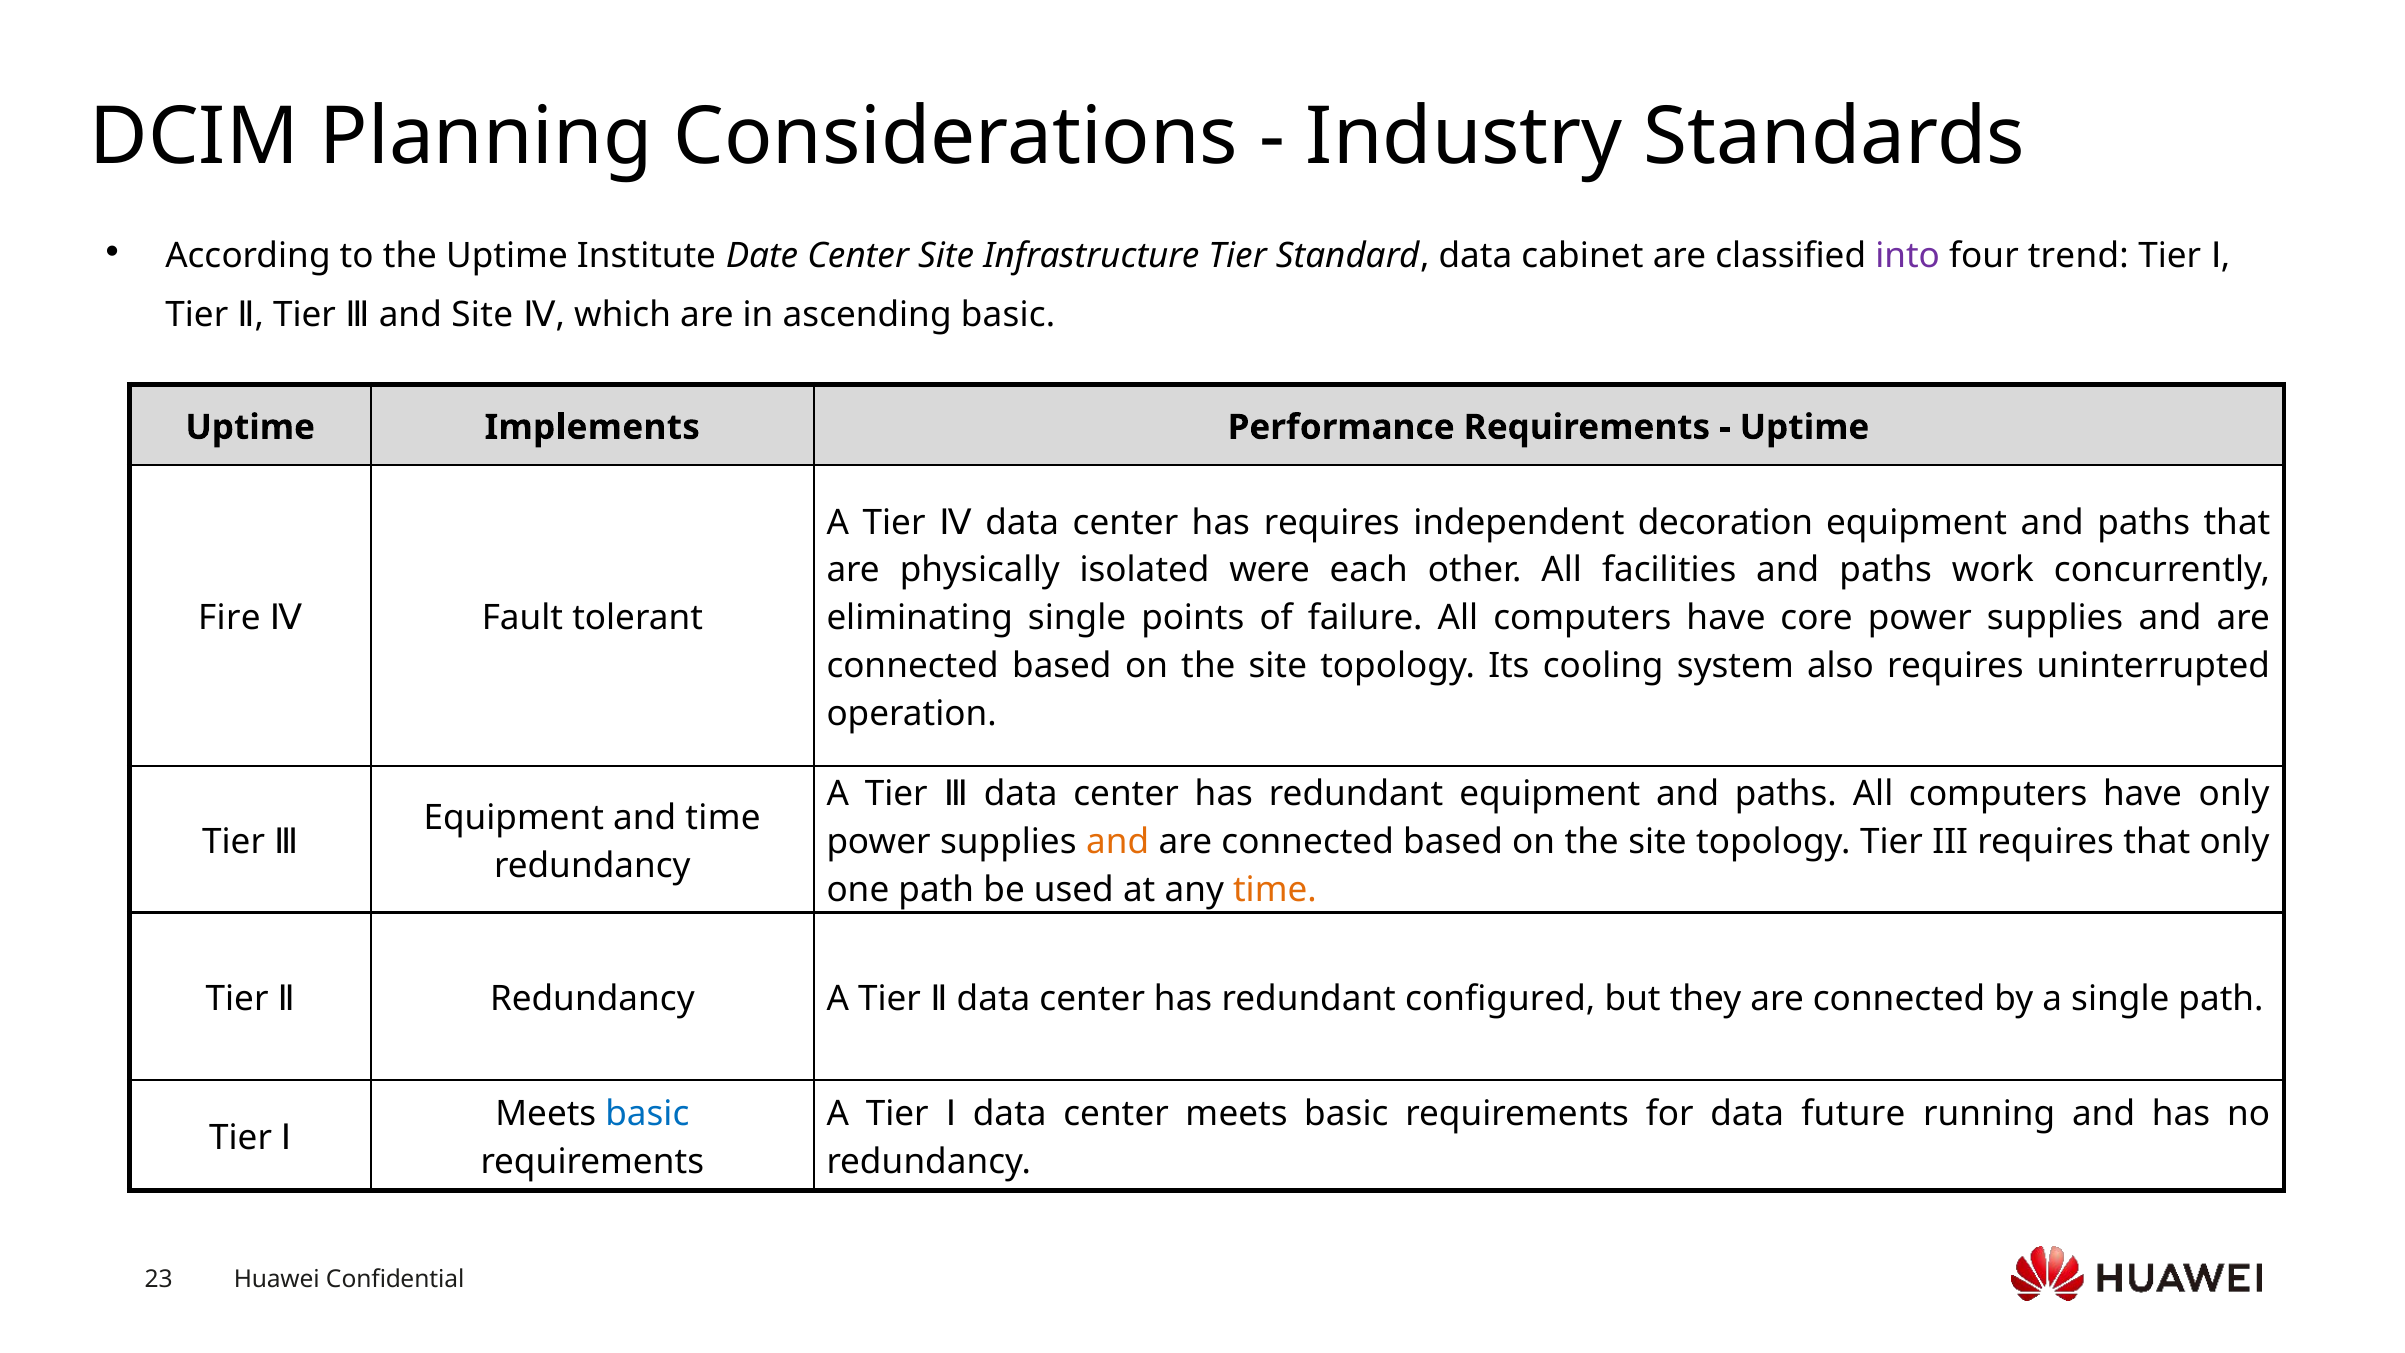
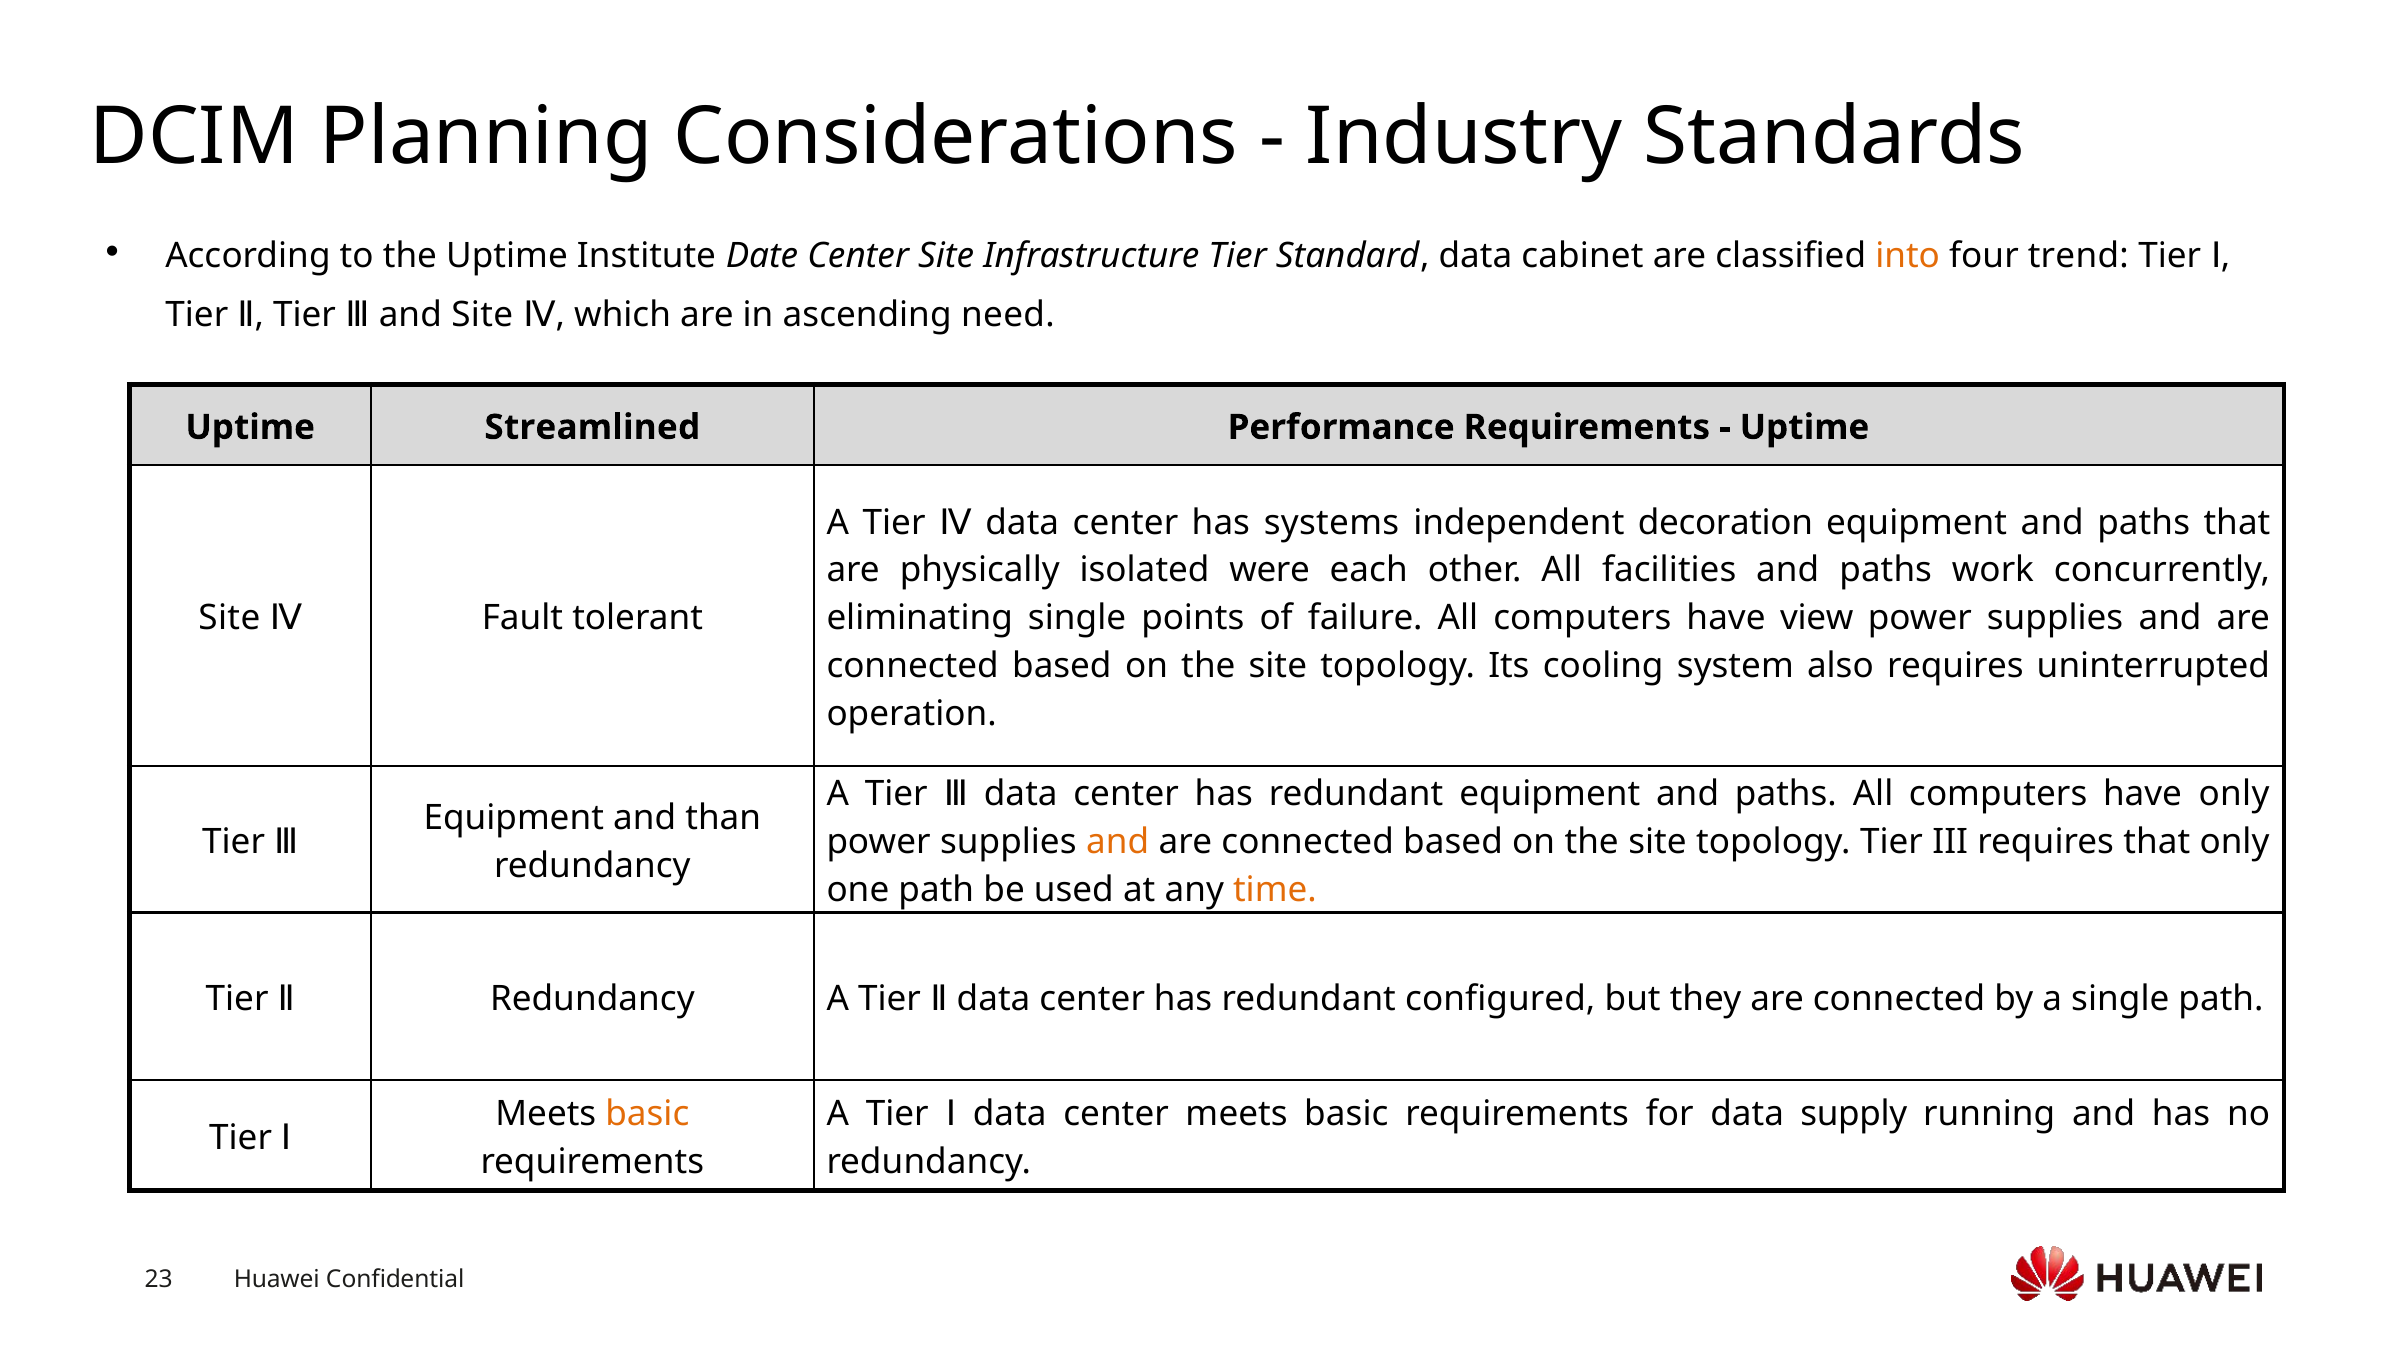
into colour: purple -> orange
ascending basic: basic -> need
Implements: Implements -> Streamlined
has requires: requires -> systems
Fire at (229, 618): Fire -> Site
core: core -> view
and time: time -> than
basic at (647, 1114) colour: blue -> orange
future: future -> supply
